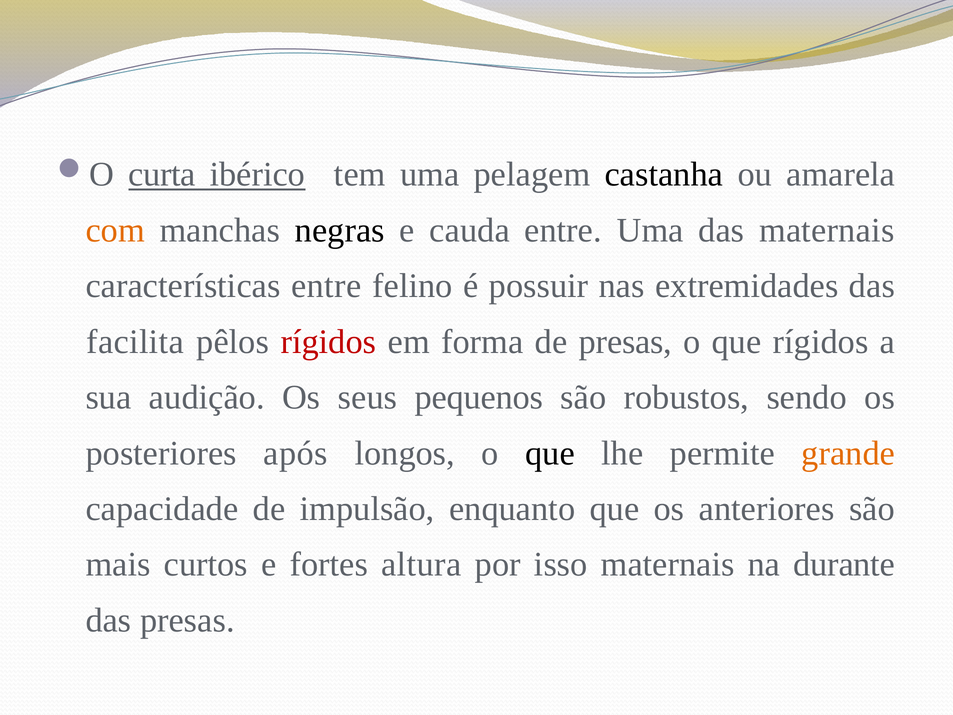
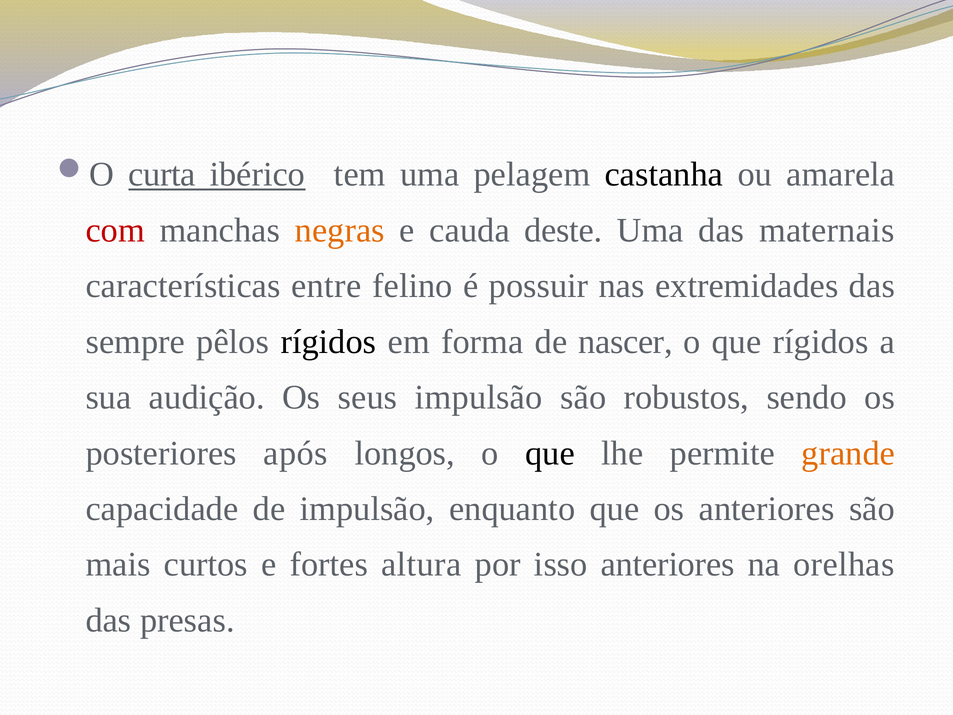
com colour: orange -> red
negras colour: black -> orange
cauda entre: entre -> deste
facilita: facilita -> sempre
rígidos at (328, 342) colour: red -> black
de presas: presas -> nascer
seus pequenos: pequenos -> impulsão
isso maternais: maternais -> anteriores
durante: durante -> orelhas
